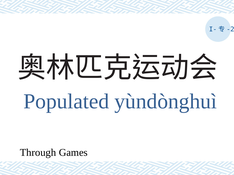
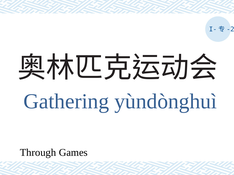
Populated: Populated -> Gathering
